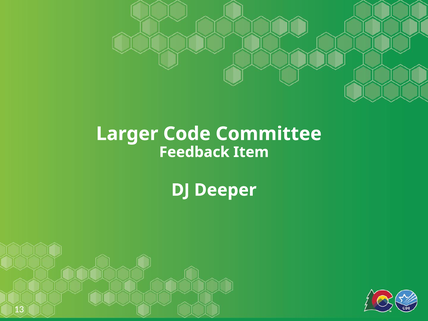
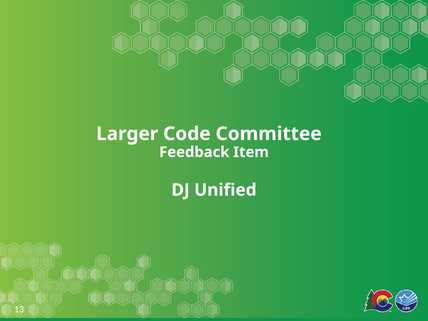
Deeper: Deeper -> Unified
